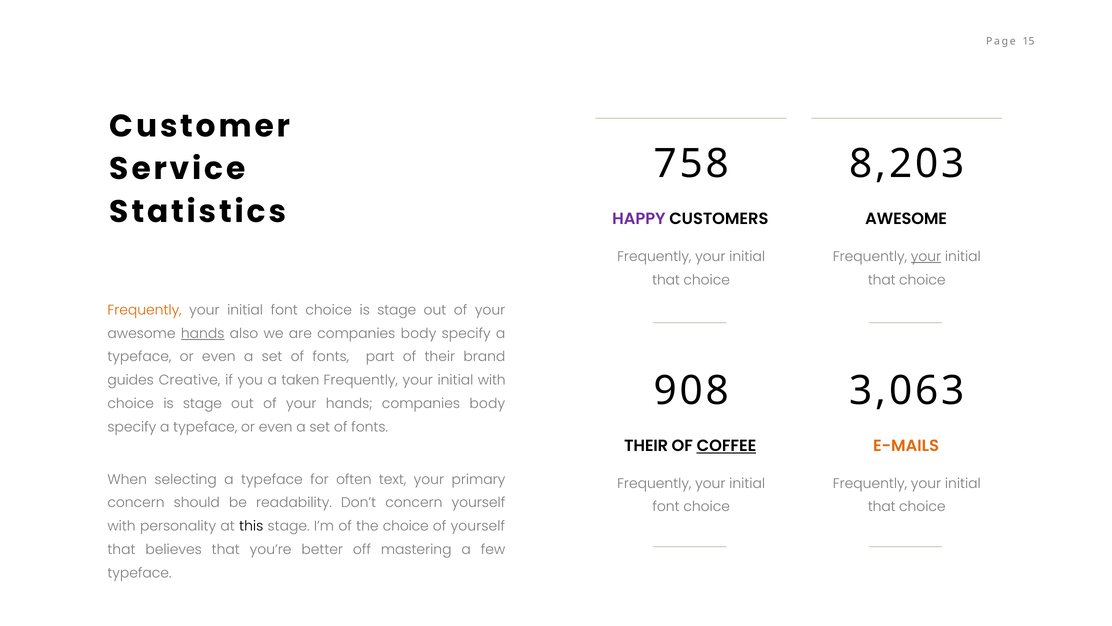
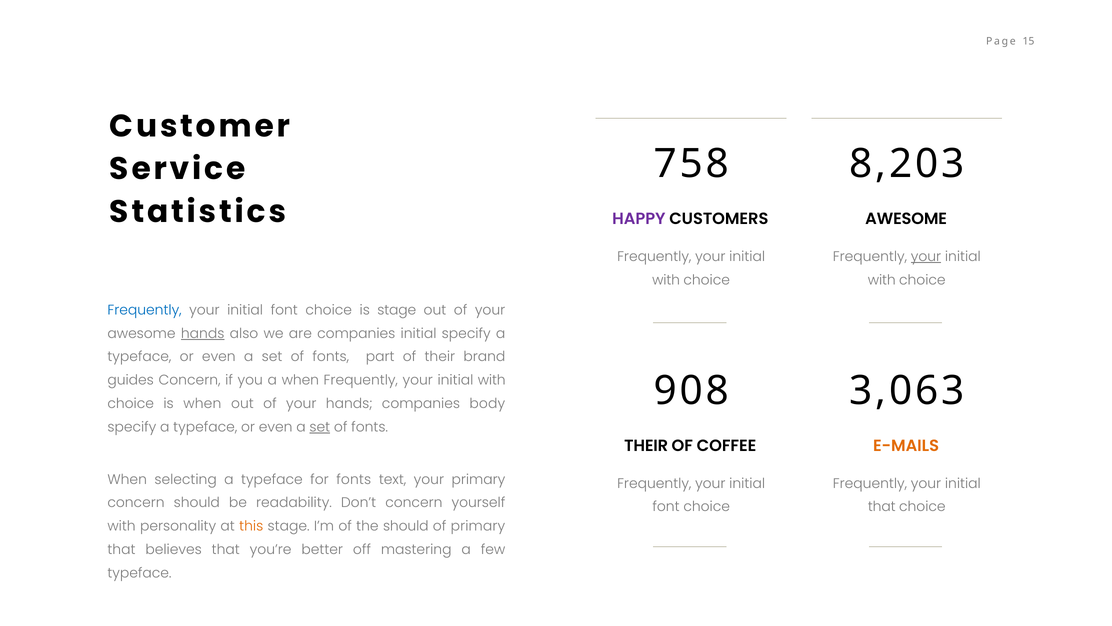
that at (666, 280): that -> with
that at (882, 280): that -> with
Frequently at (145, 310) colour: orange -> blue
are companies body: body -> initial
guides Creative: Creative -> Concern
a taken: taken -> when
stage at (202, 403): stage -> when
set at (320, 427) underline: none -> present
COFFEE underline: present -> none
for often: often -> fonts
this colour: black -> orange
the choice: choice -> should
of yourself: yourself -> primary
